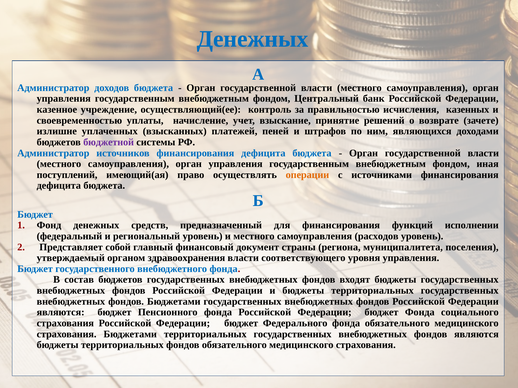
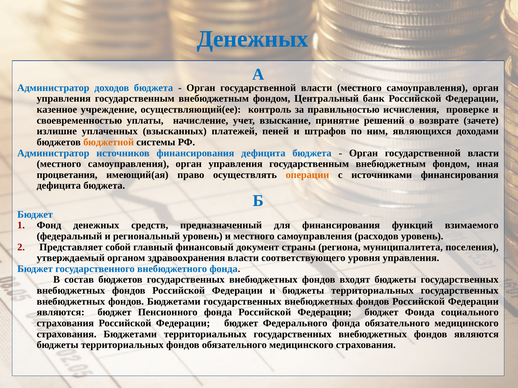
казенных: казенных -> проверке
бюджетной colour: purple -> orange
поступлений: поступлений -> процветания
исполнении: исполнении -> взимаемого
